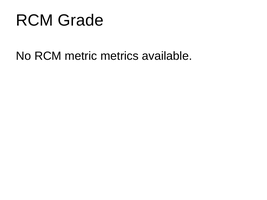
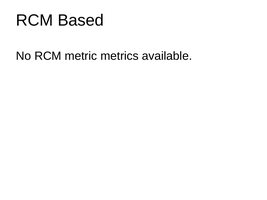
Grade: Grade -> Based
